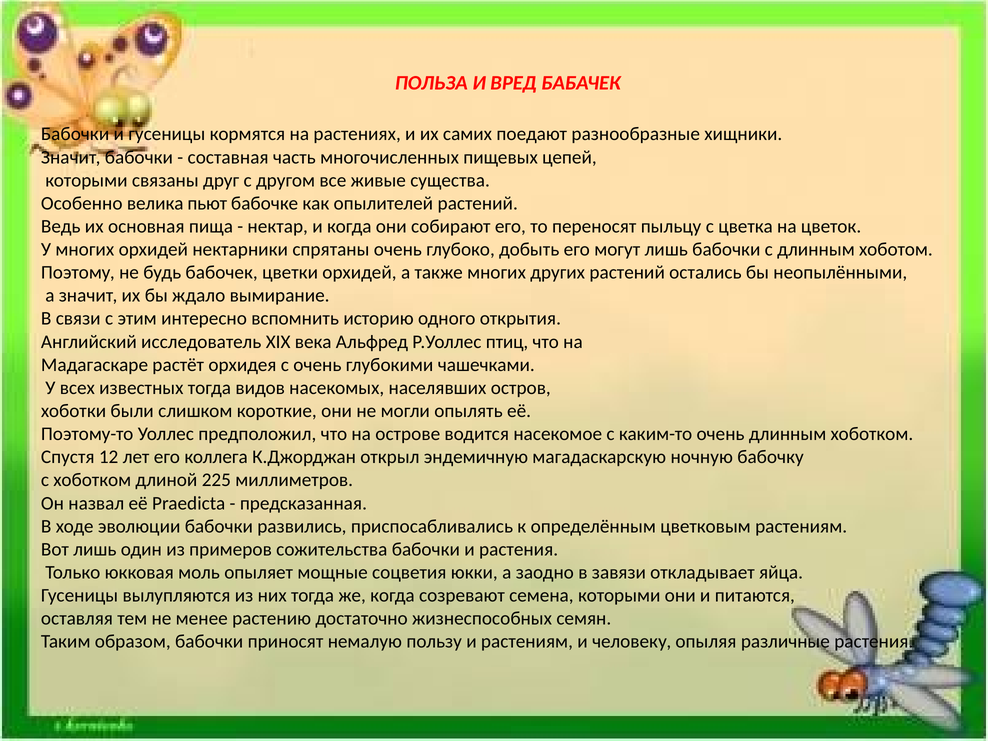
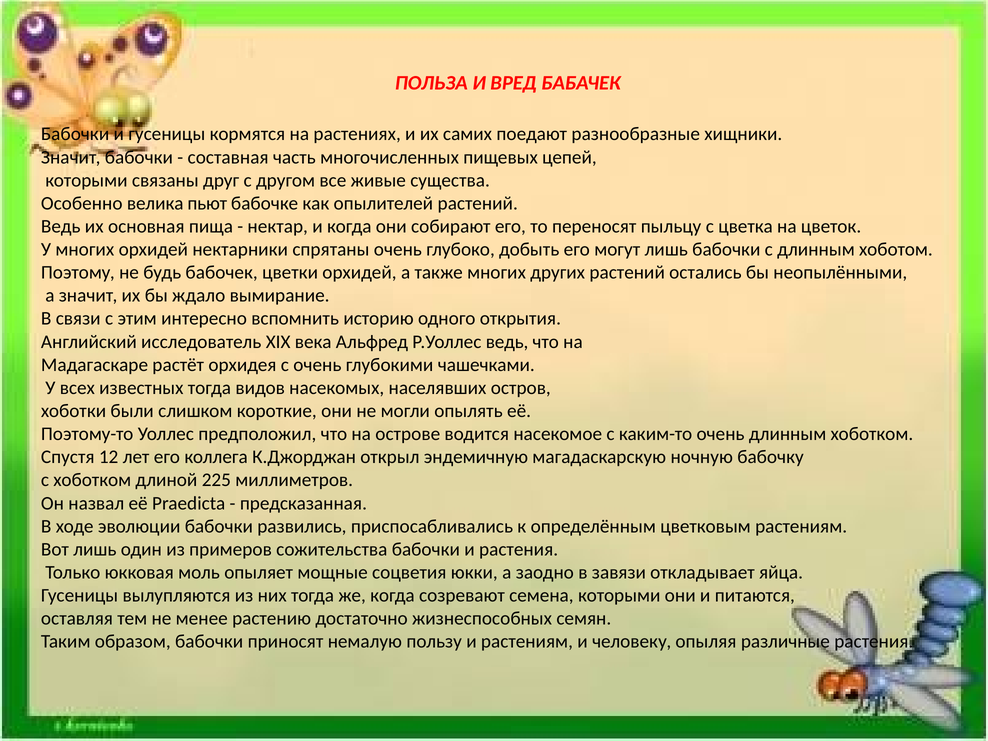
Р.Уоллес птиц: птиц -> ведь
